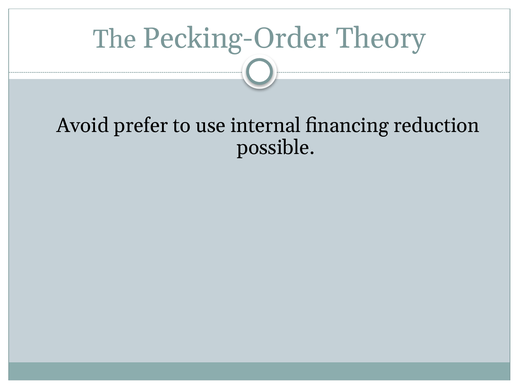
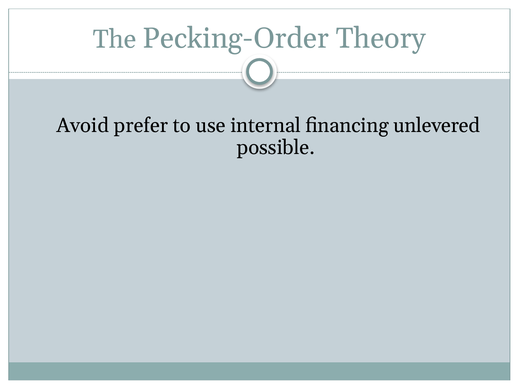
reduction: reduction -> unlevered
